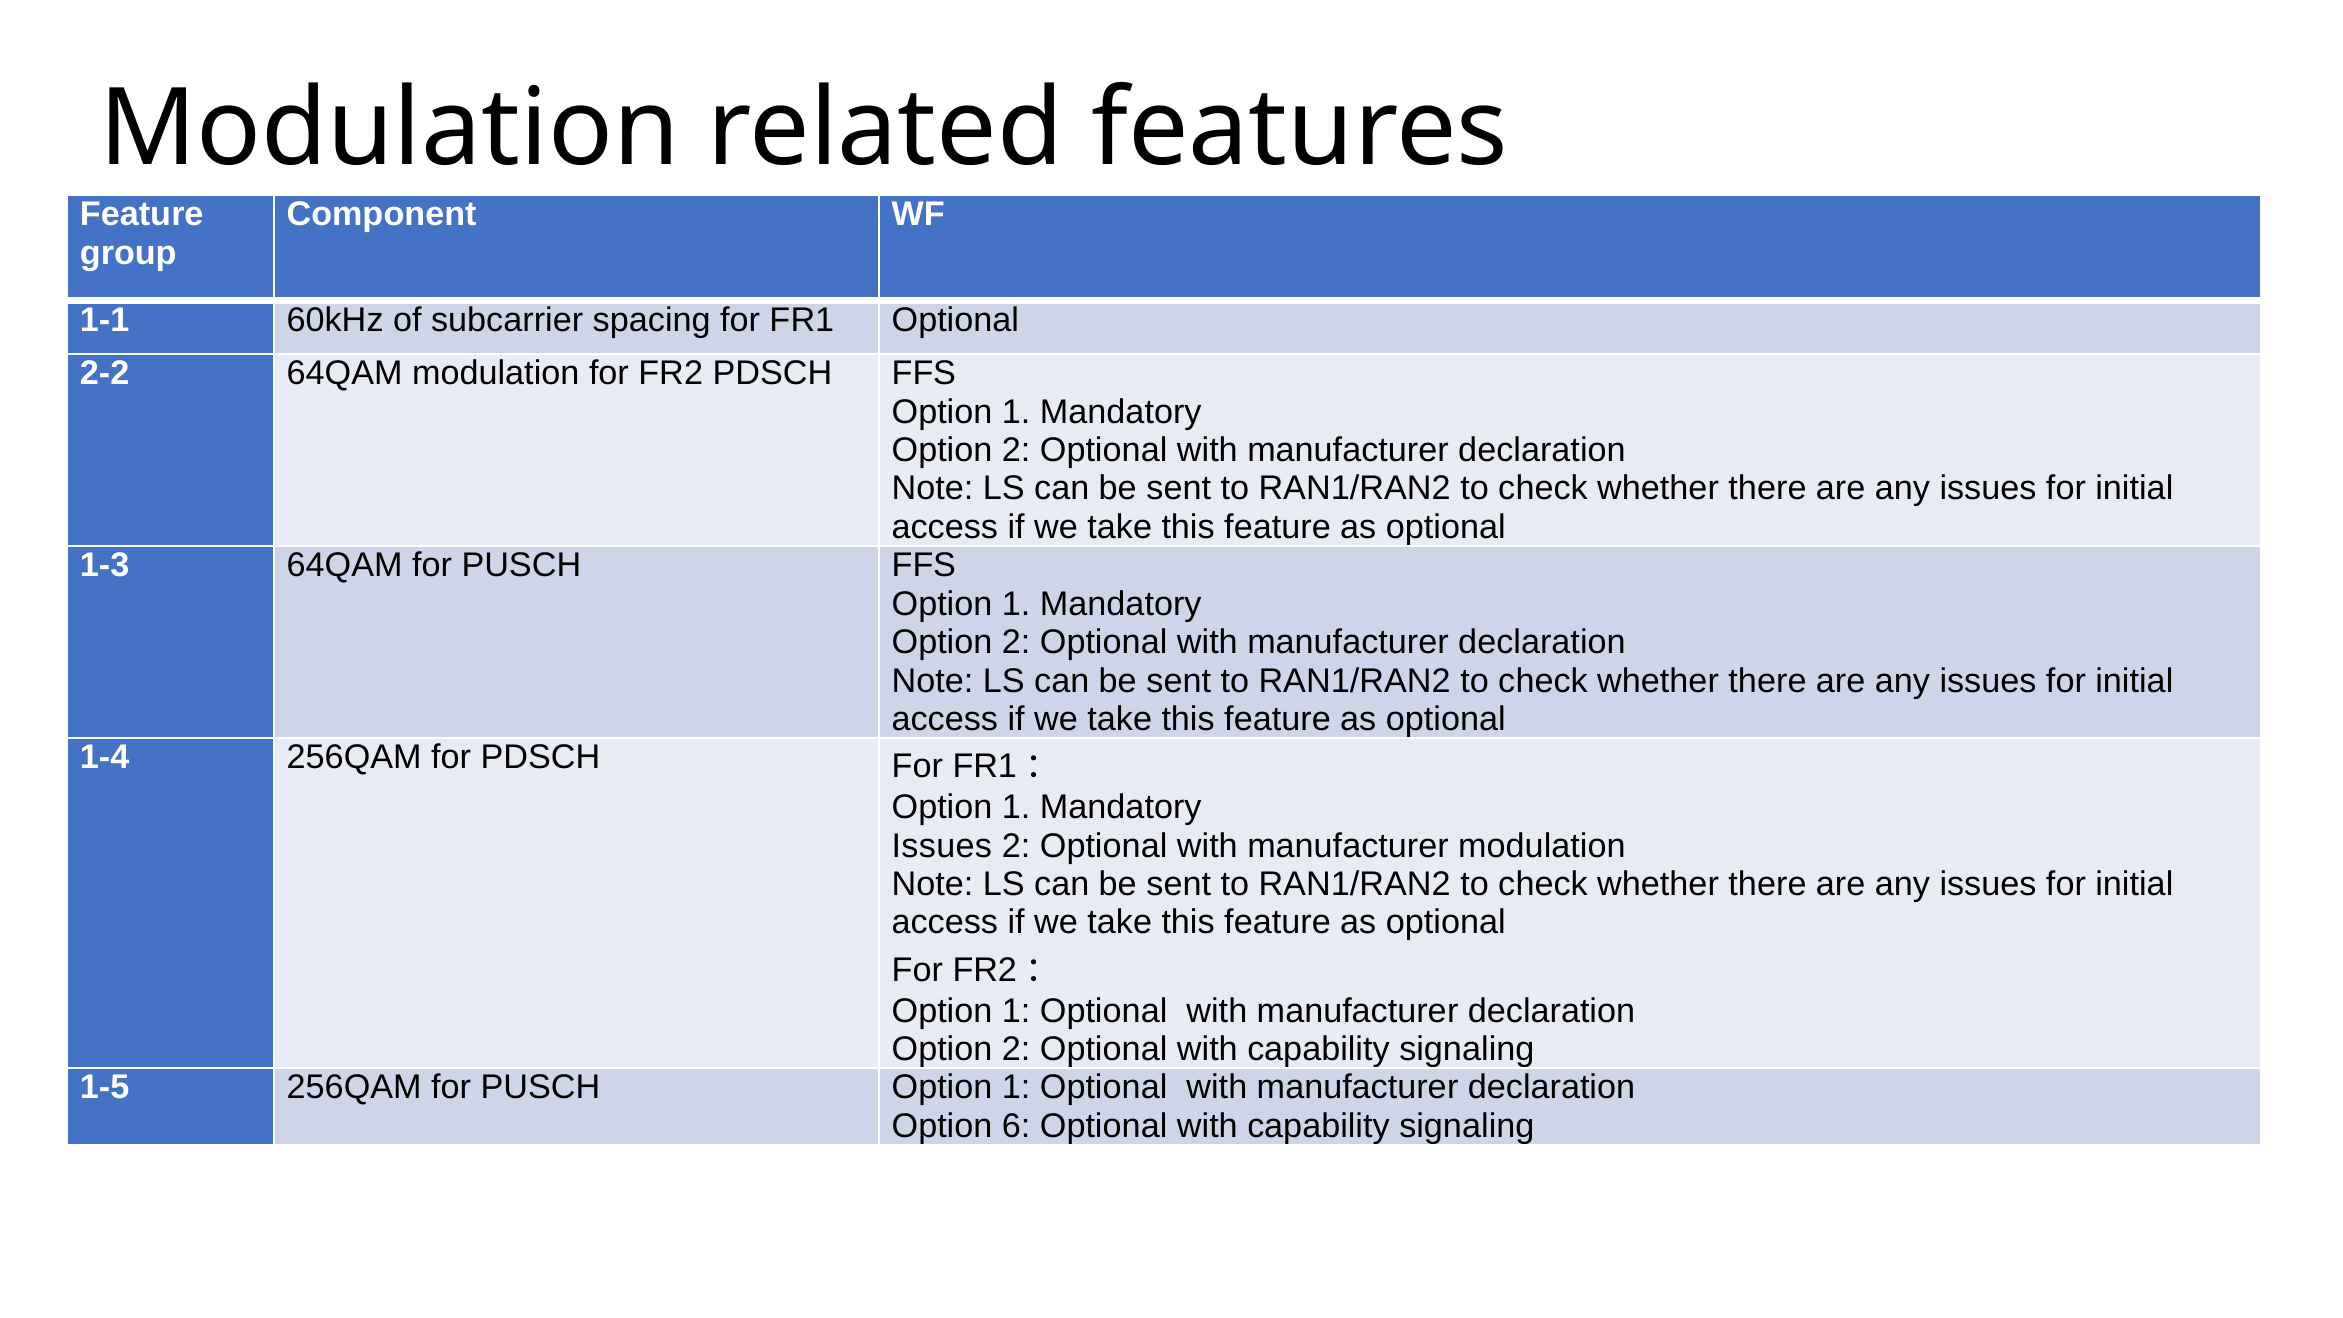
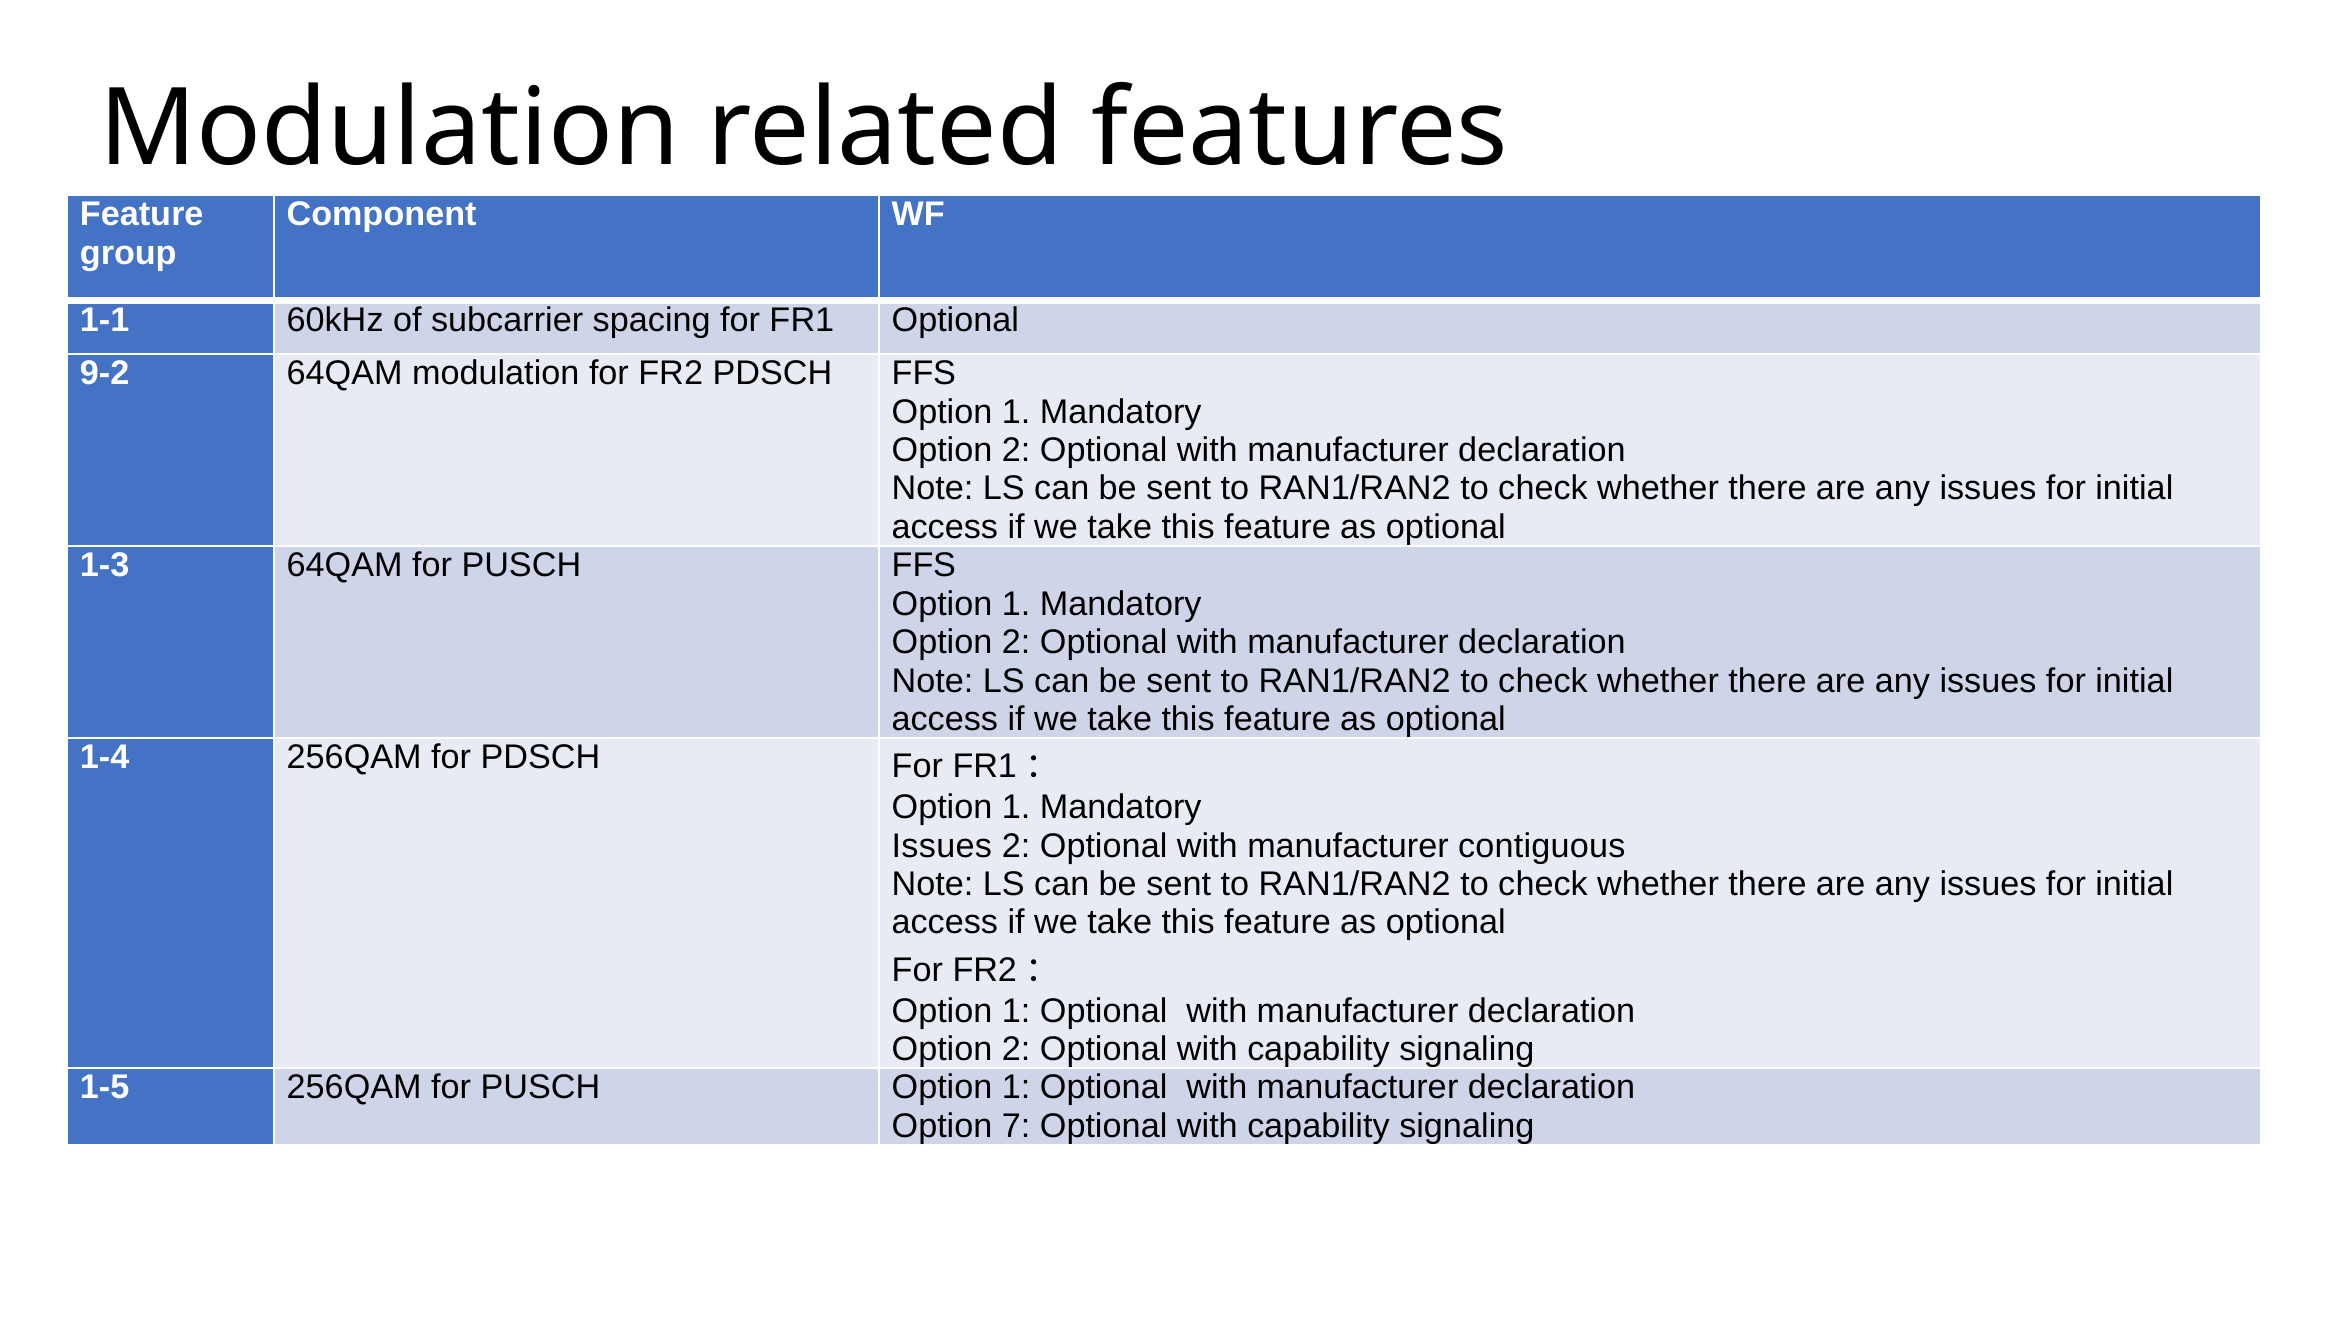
2-2: 2-2 -> 9-2
manufacturer modulation: modulation -> contiguous
6: 6 -> 7
